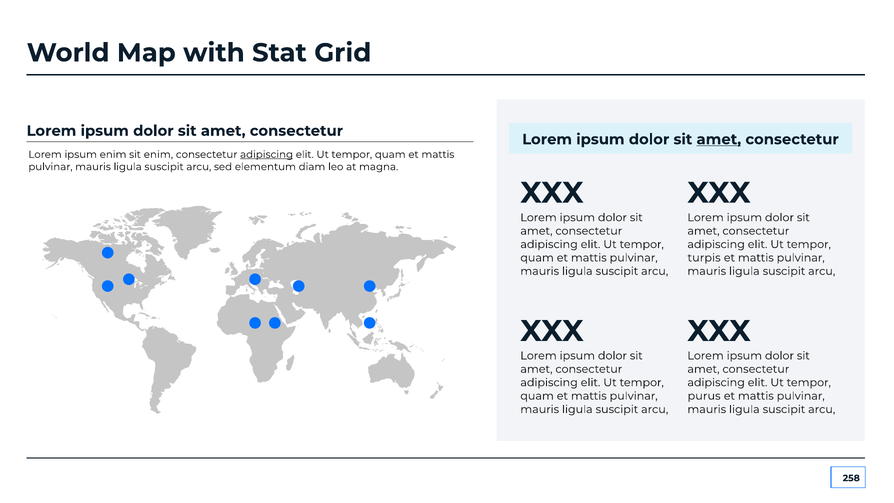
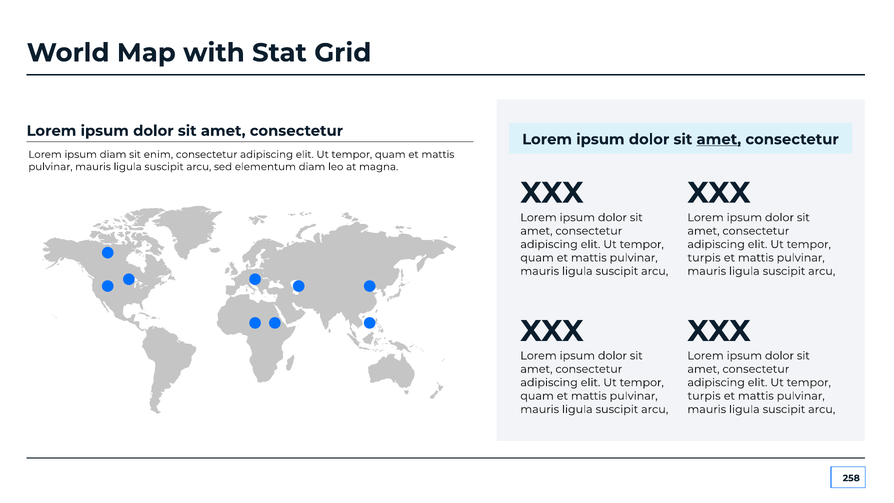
ipsum enim: enim -> diam
adipiscing at (267, 154) underline: present -> none
purus at (704, 396): purus -> turpis
